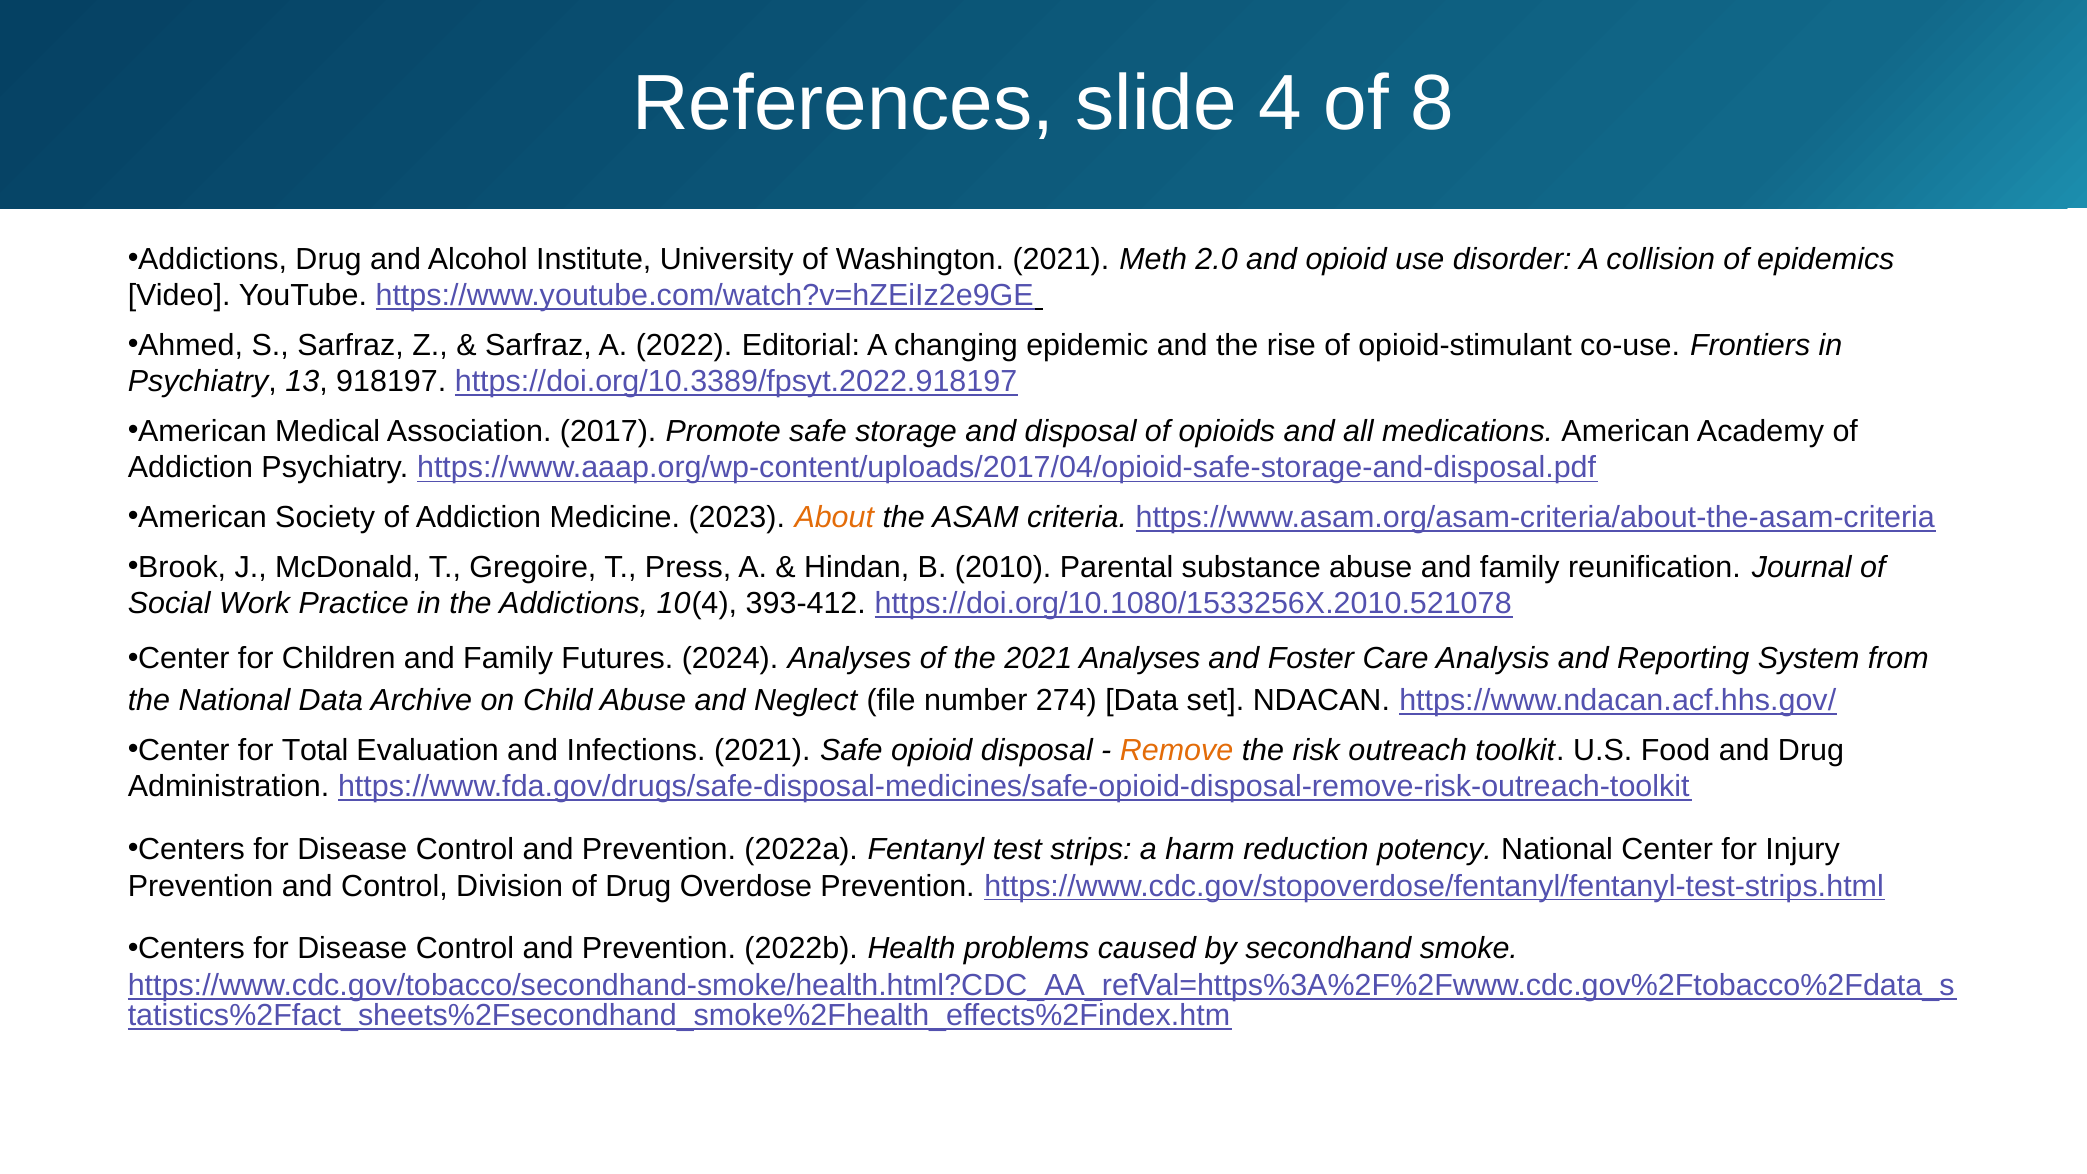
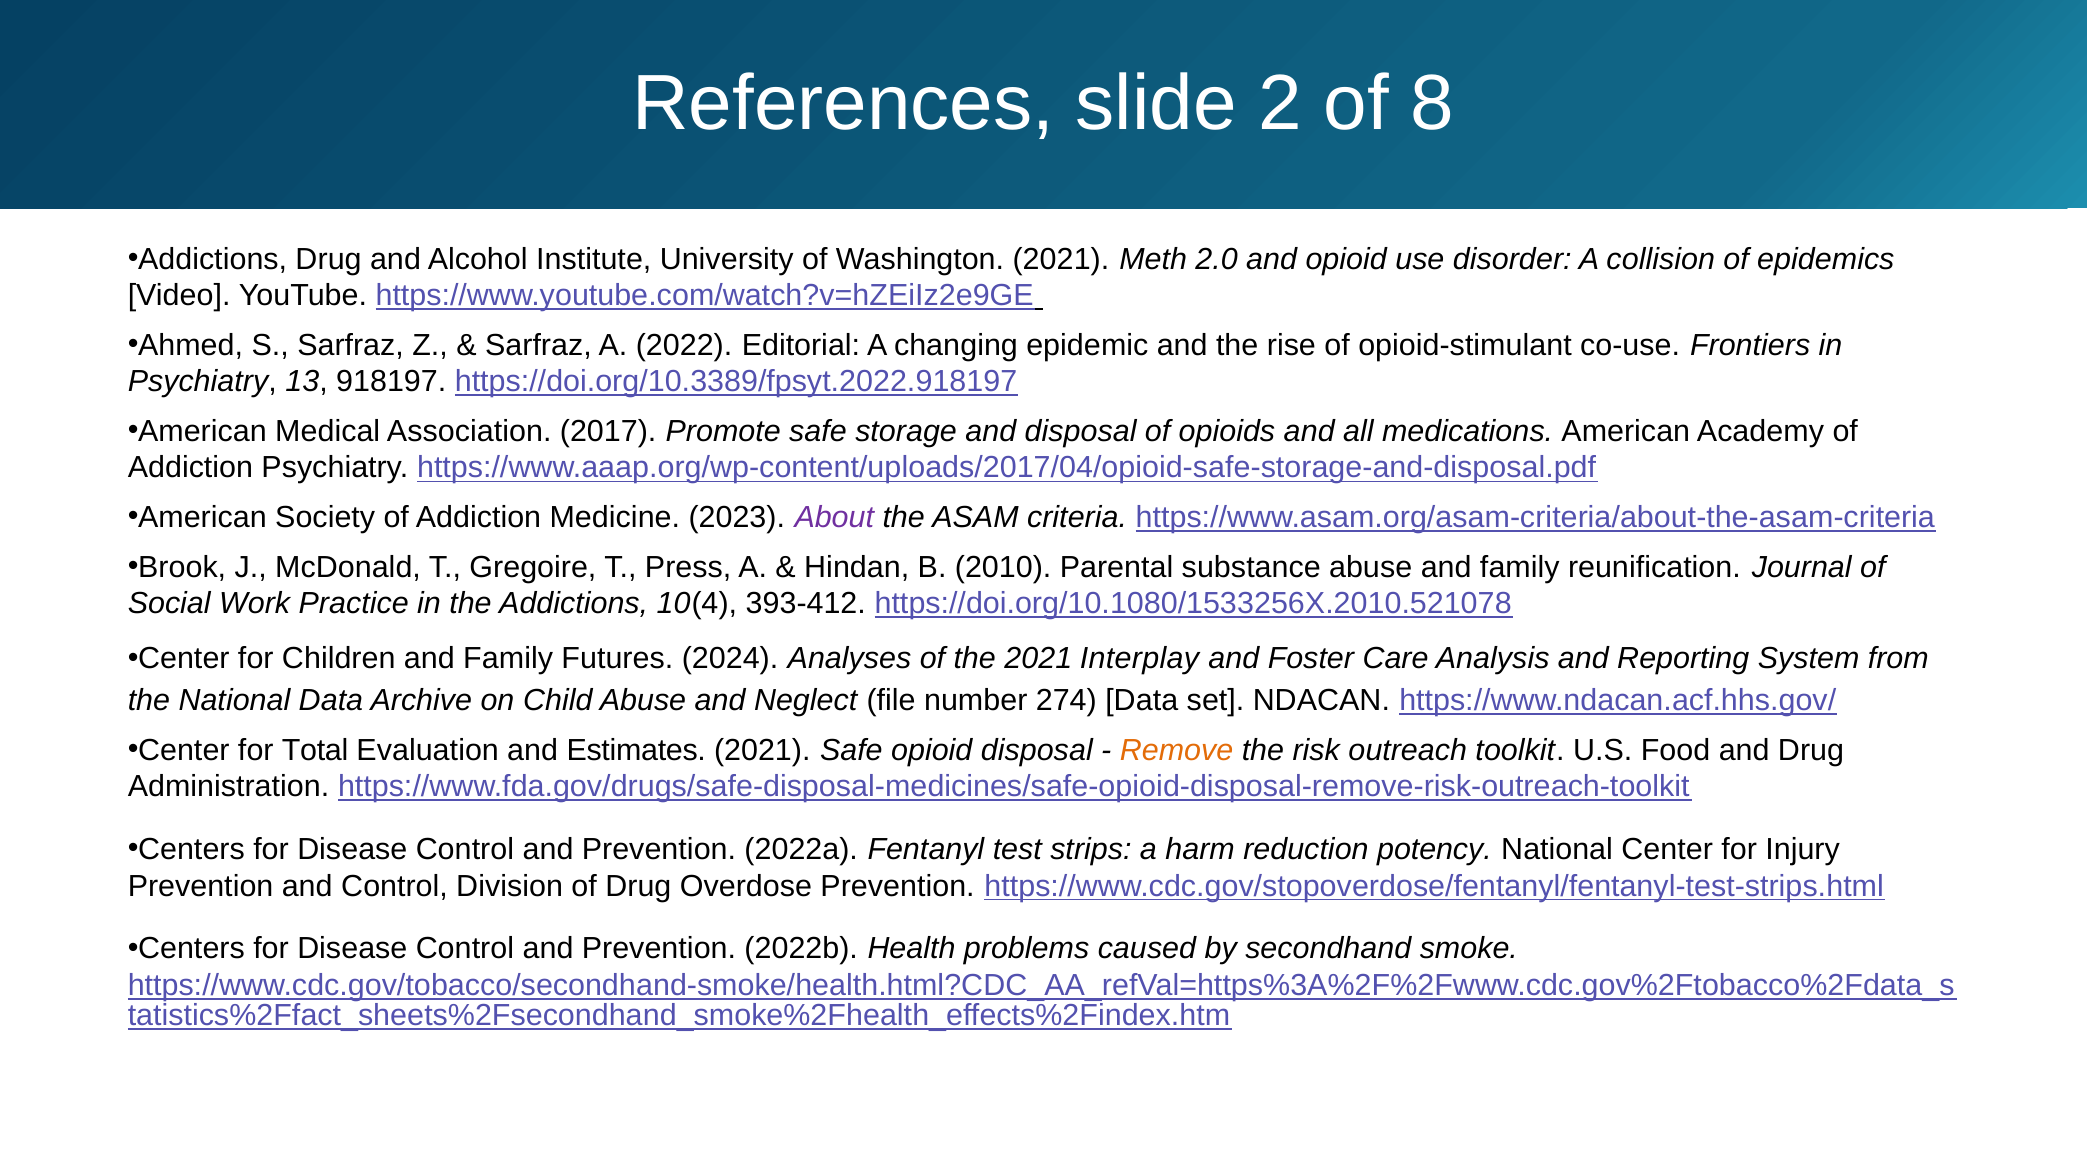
4: 4 -> 2
About colour: orange -> purple
2021 Analyses: Analyses -> Interplay
Infections: Infections -> Estimates
